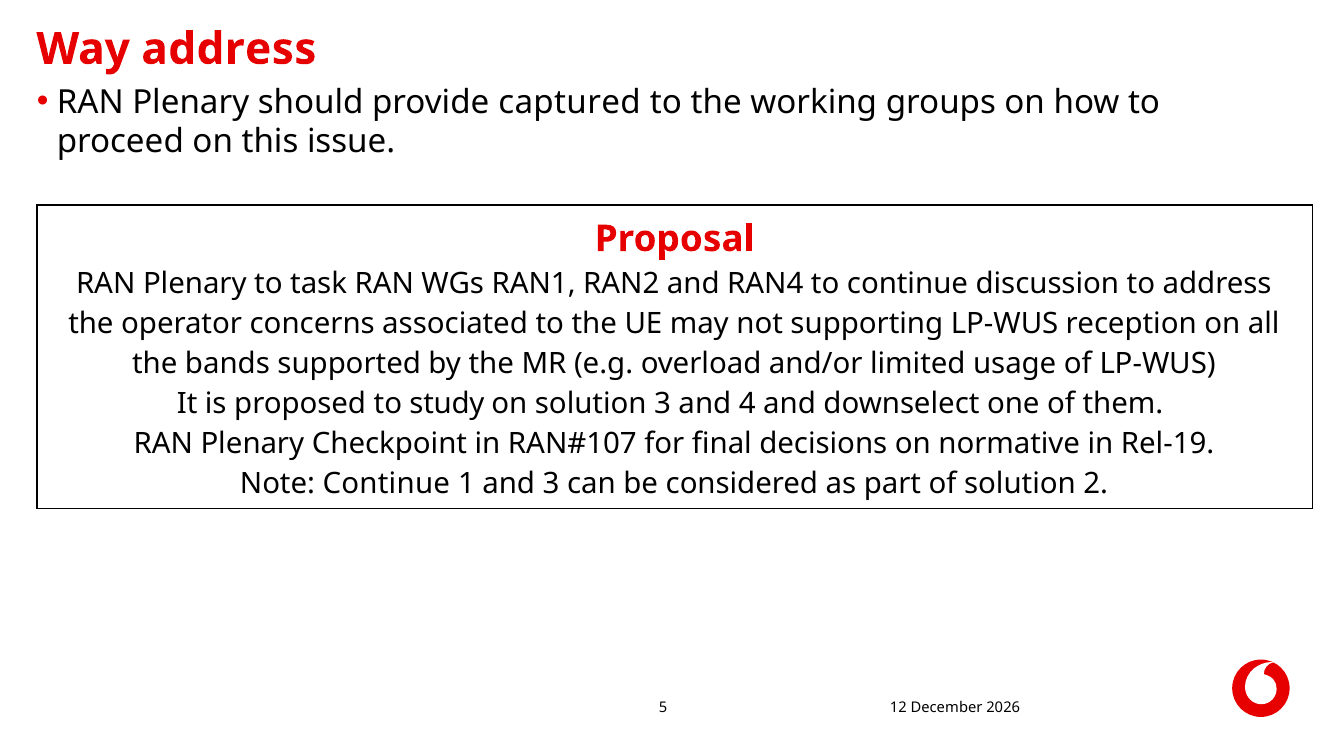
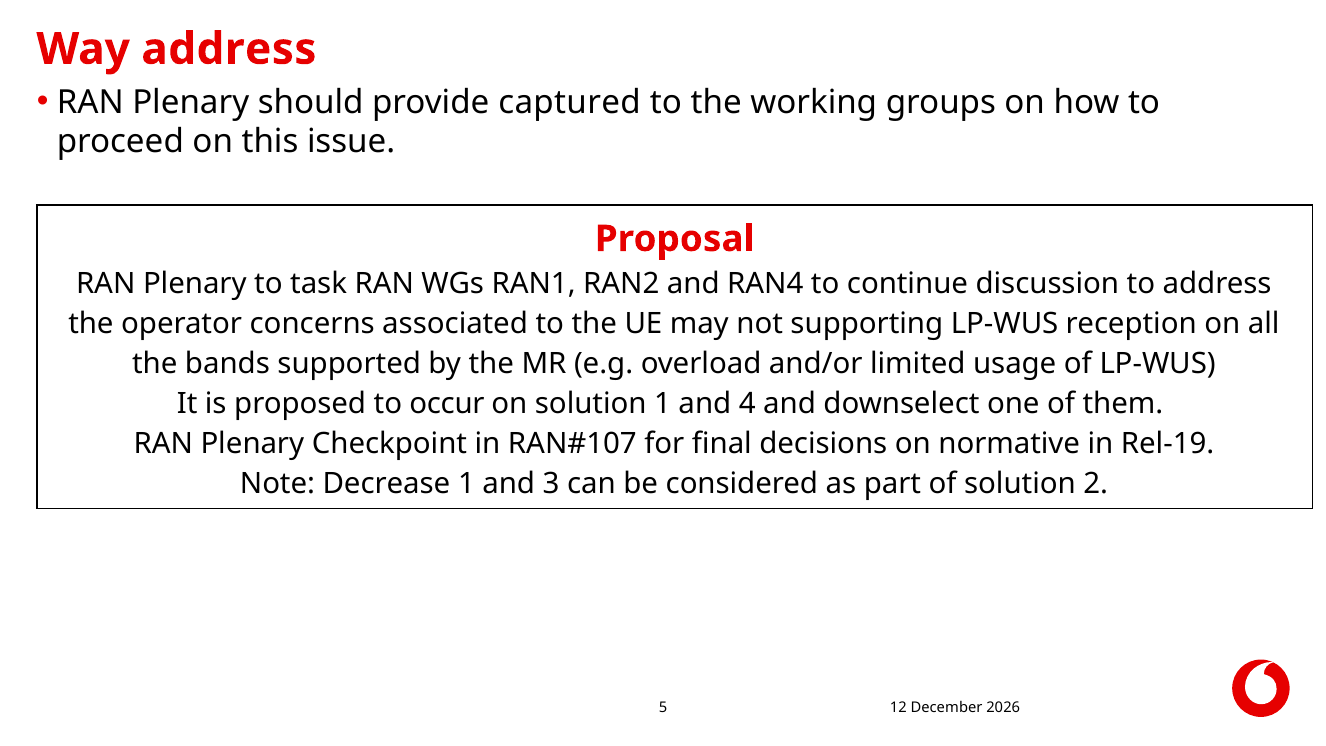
study: study -> occur
solution 3: 3 -> 1
Note Continue: Continue -> Decrease
